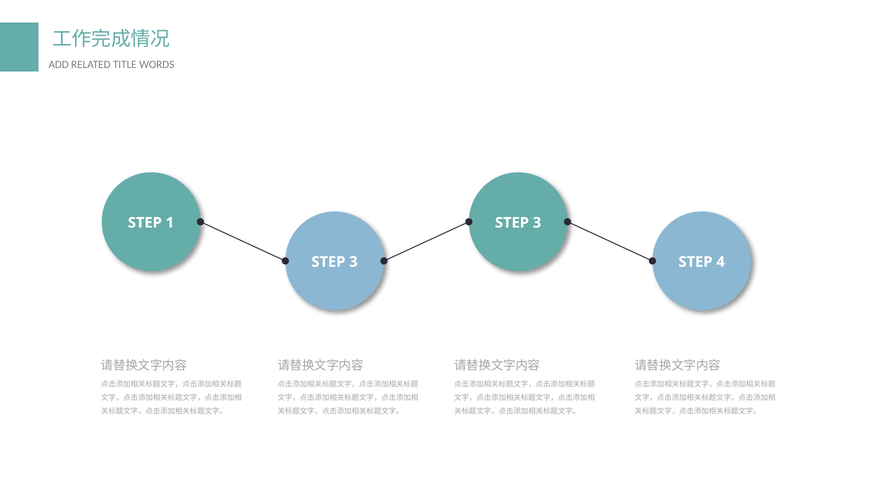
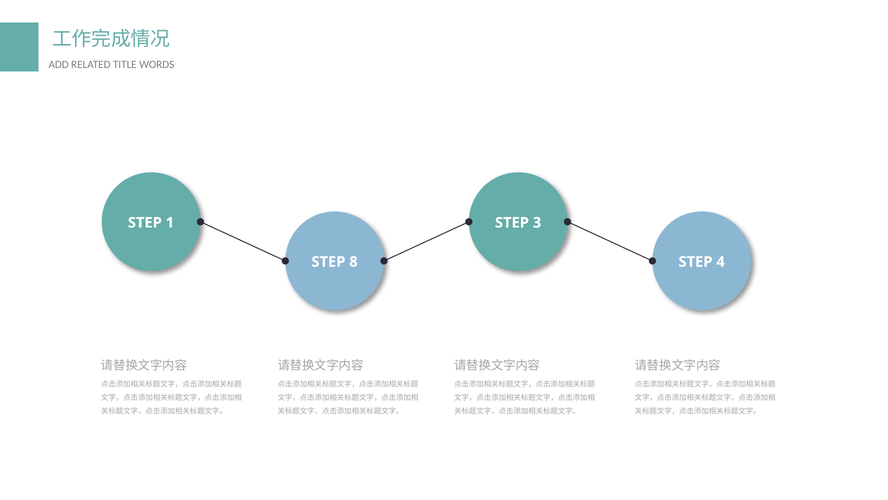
3 at (353, 262): 3 -> 8
